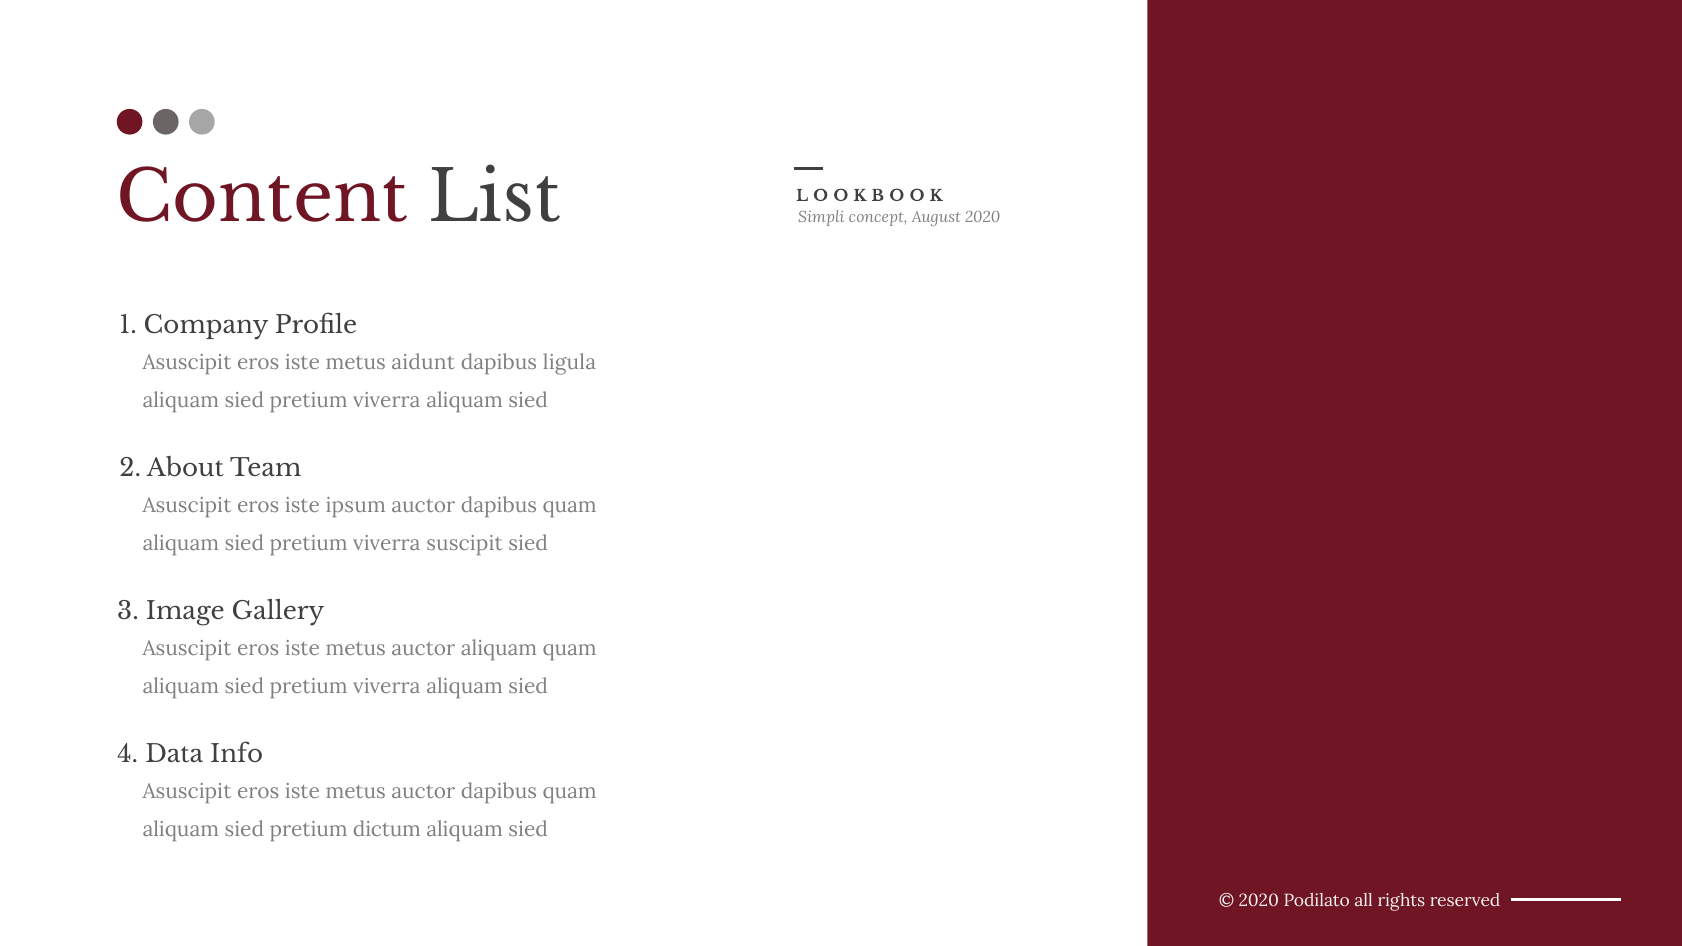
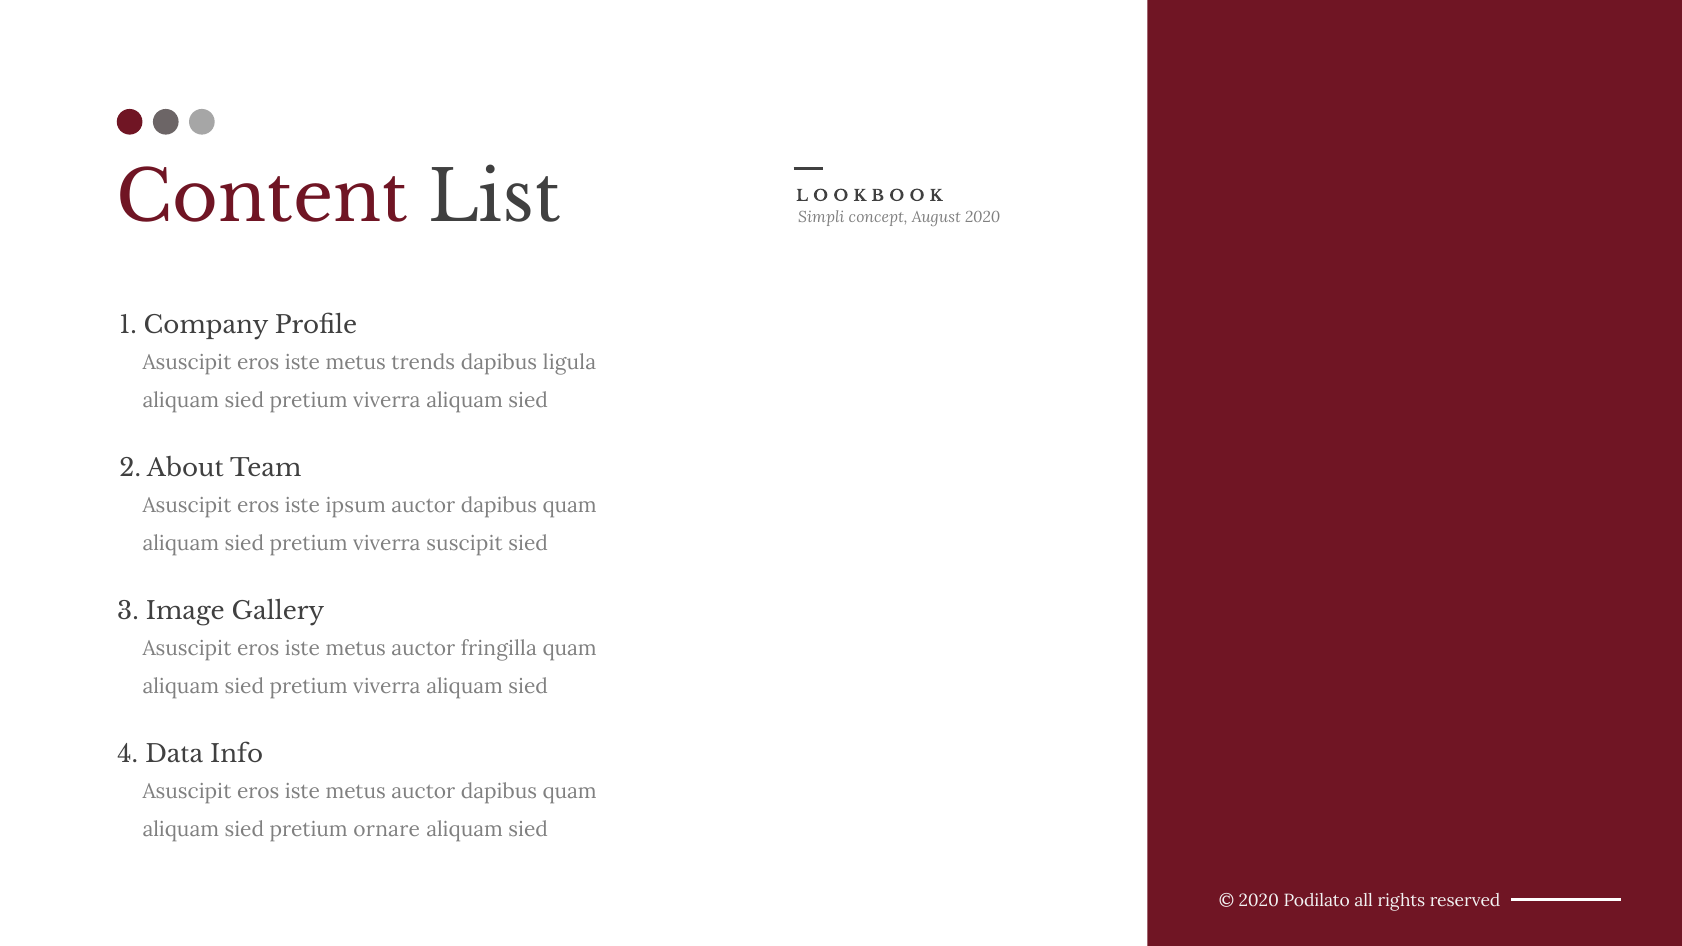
aidunt: aidunt -> trends
auctor aliquam: aliquam -> fringilla
dictum: dictum -> ornare
